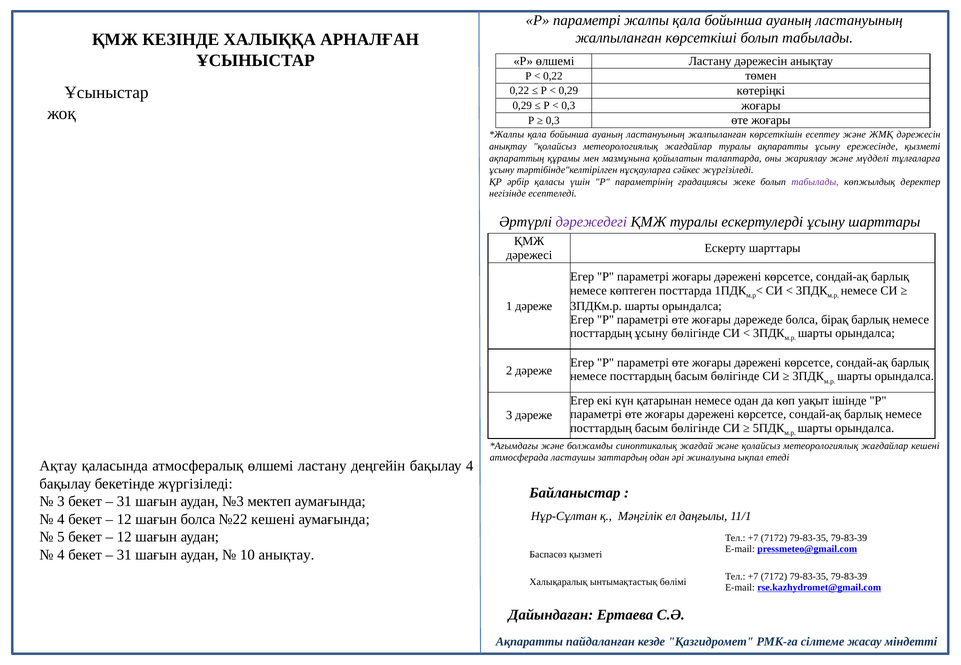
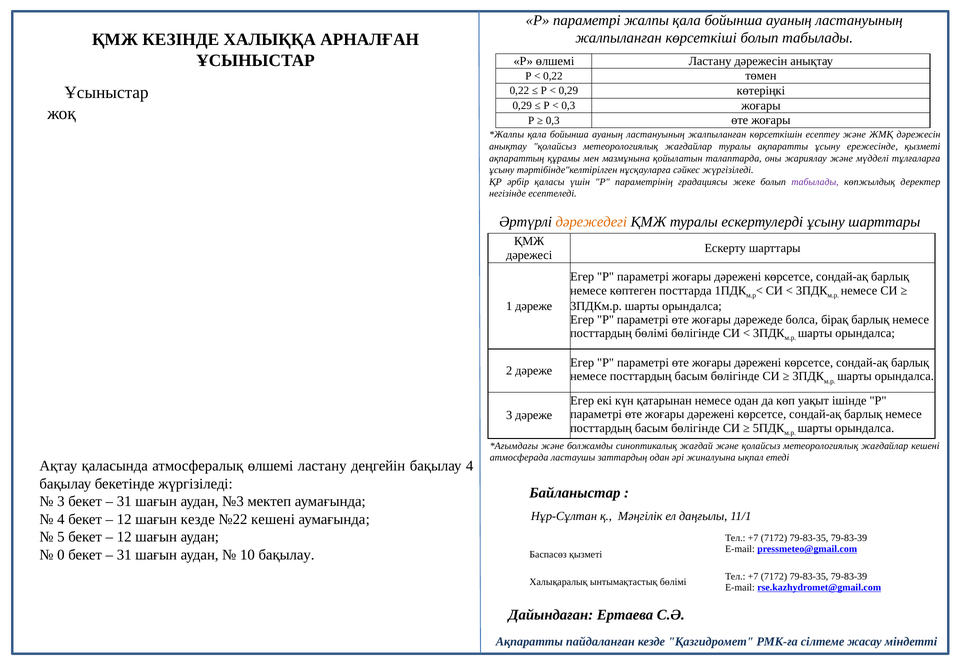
дәрежедегі colour: purple -> orange
посттардың ұсыну: ұсыну -> бөлімі
шағын болса: болса -> кезде
4 at (61, 555): 4 -> 0
10 анықтау: анықтау -> бақылау
